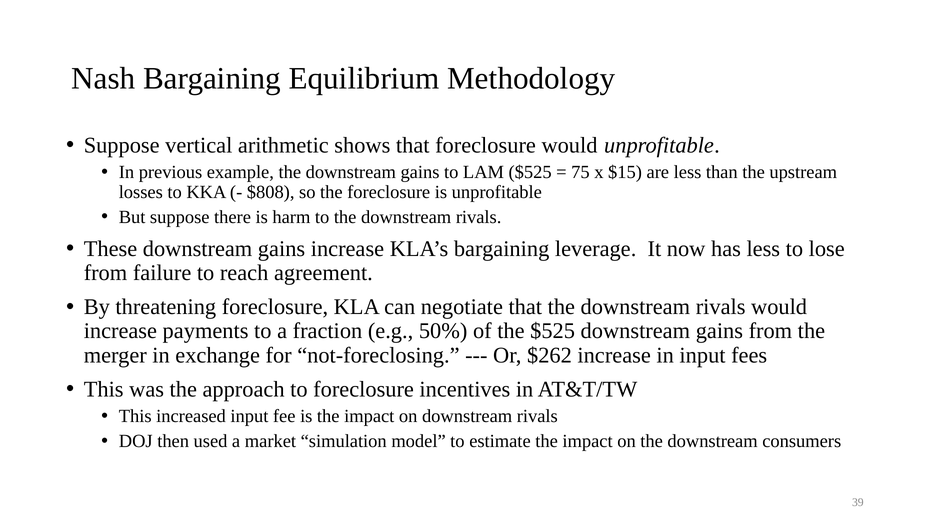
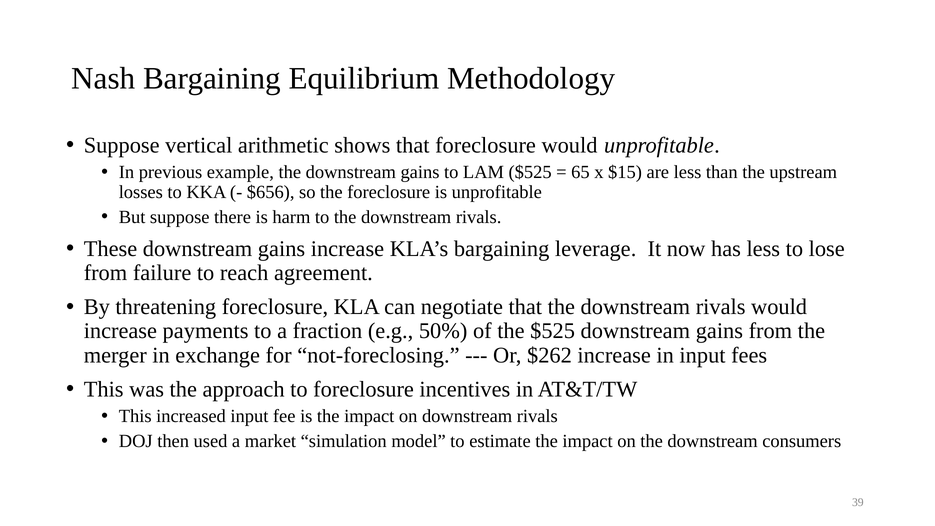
75: 75 -> 65
$808: $808 -> $656
